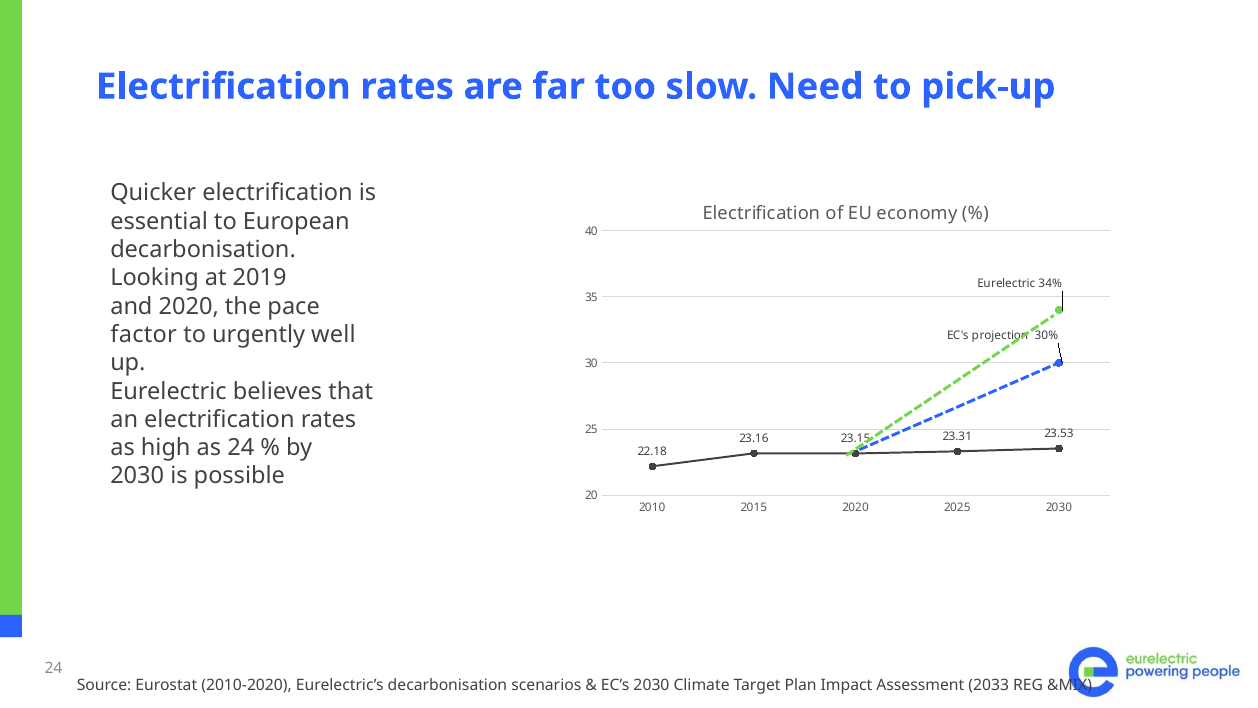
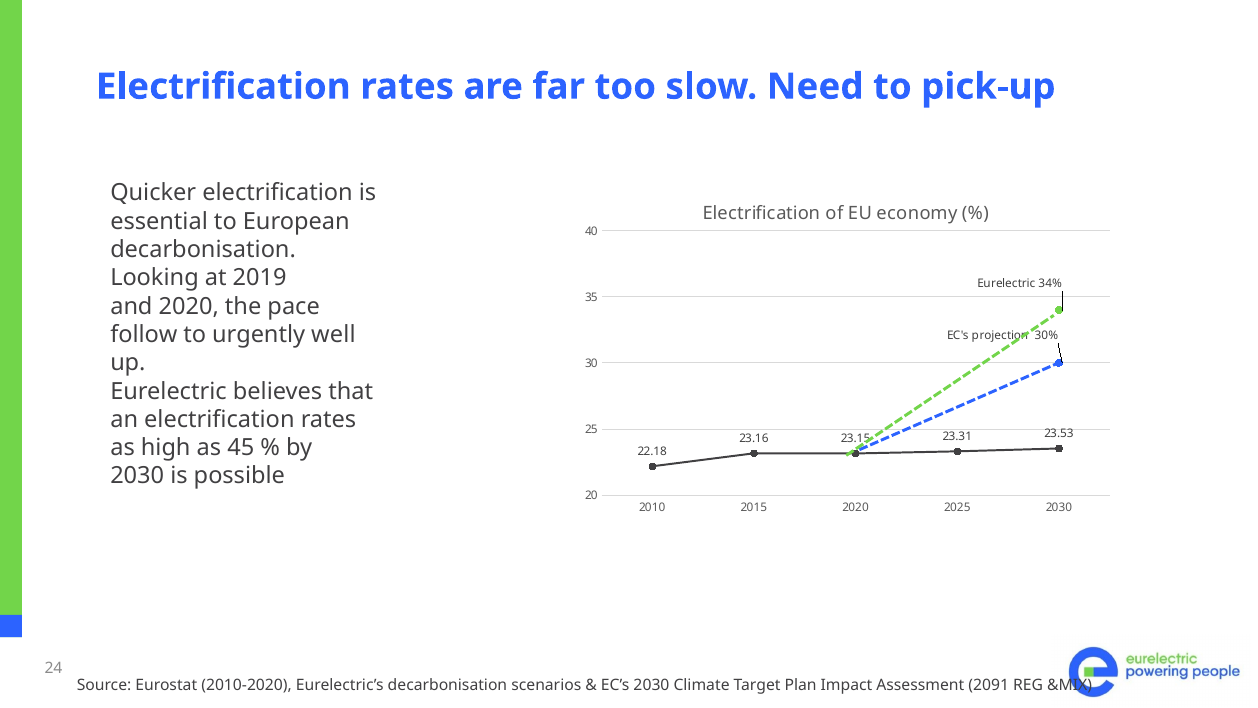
factor: factor -> follow
as 24: 24 -> 45
2033: 2033 -> 2091
